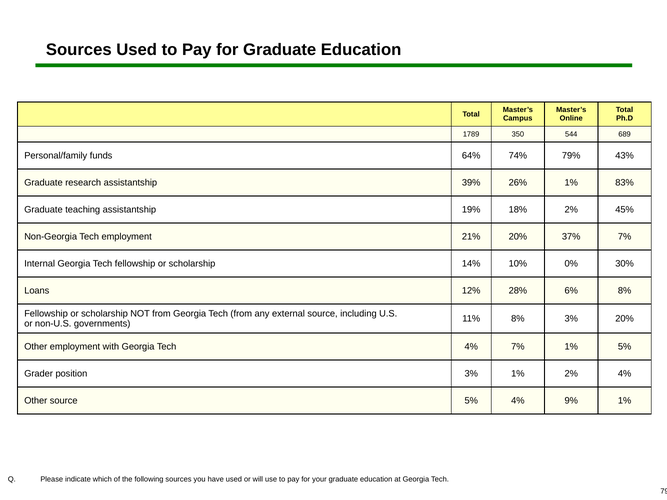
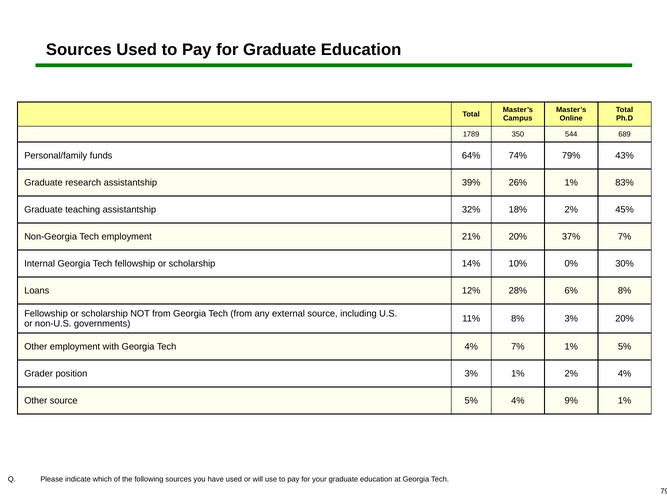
19%: 19% -> 32%
